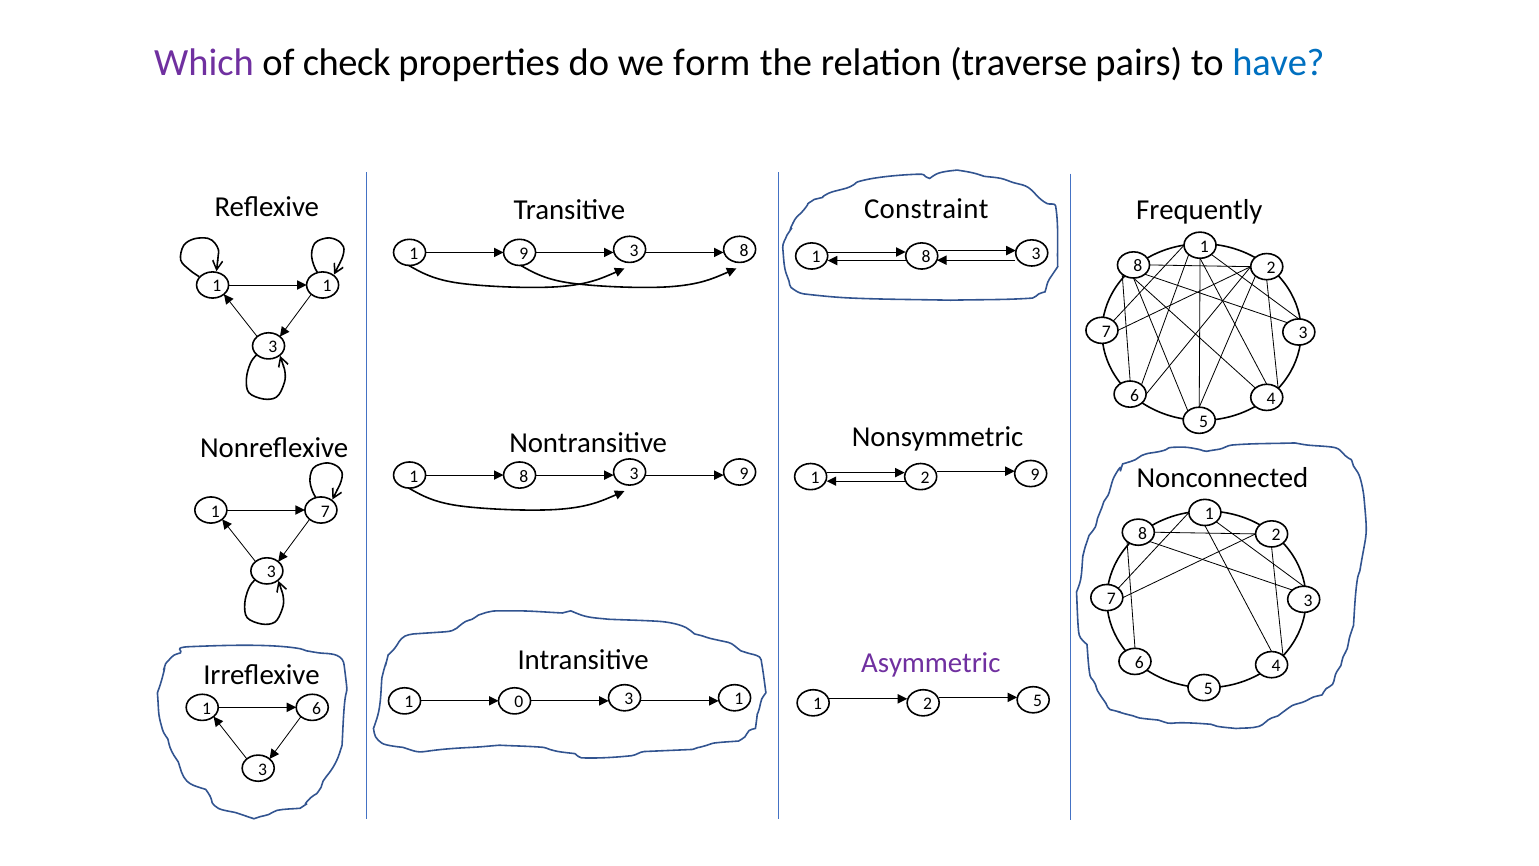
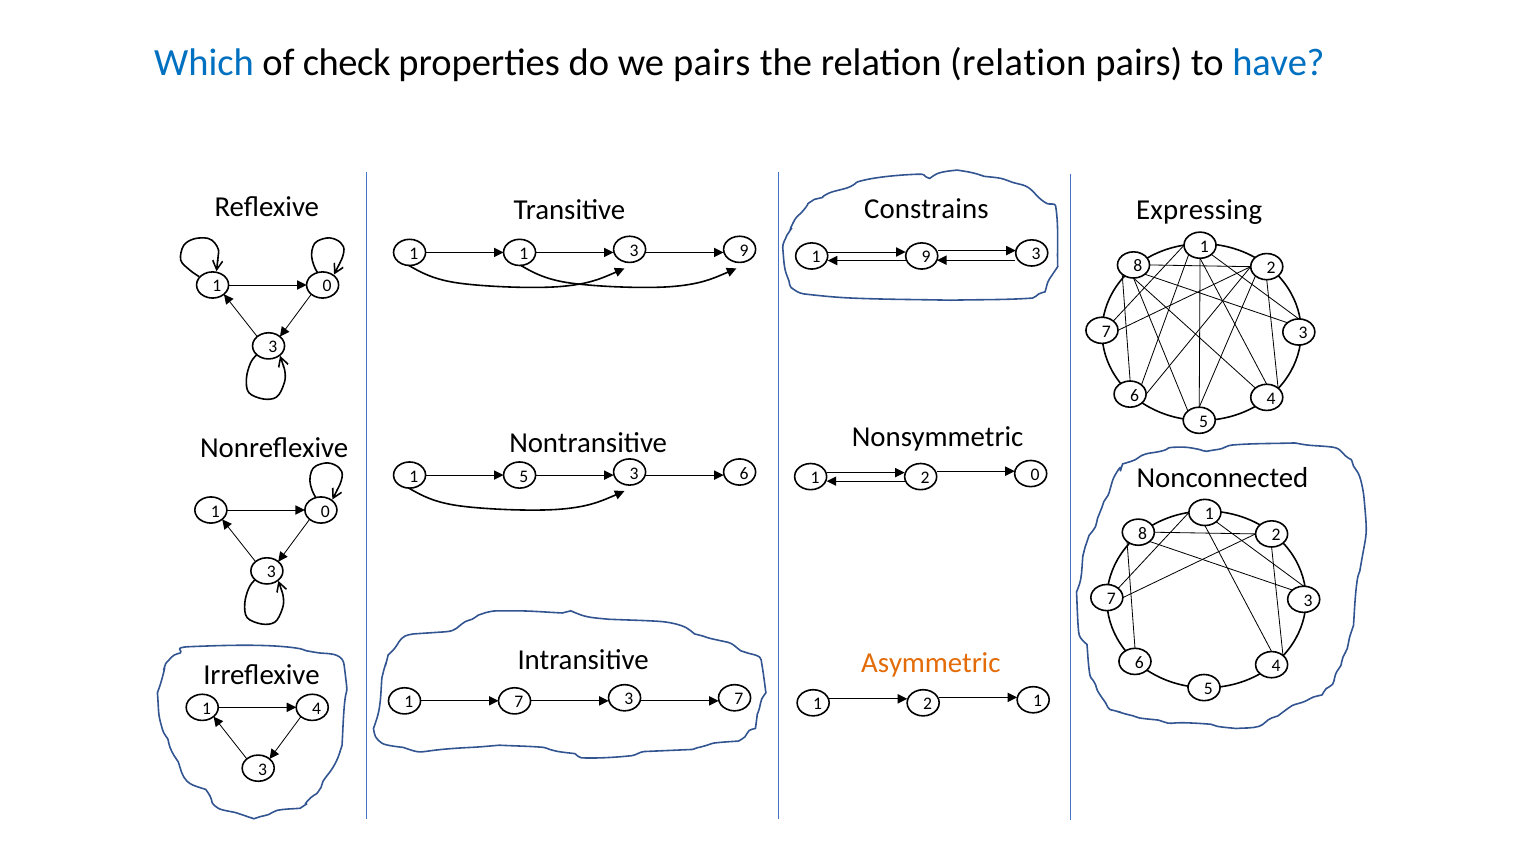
Which colour: purple -> blue
we form: form -> pairs
relation traverse: traverse -> relation
Constraint: Constraint -> Constrains
Frequently: Frequently -> Expressing
1 9: 9 -> 1
3 8: 8 -> 9
8 at (926, 257): 8 -> 9
1 at (327, 286): 1 -> 0
8 at (524, 476): 8 -> 5
3 9: 9 -> 6
2 9: 9 -> 0
7 at (325, 511): 7 -> 0
Asymmetric colour: purple -> orange
1 0: 0 -> 7
3 1: 1 -> 7
2 5: 5 -> 1
1 6: 6 -> 4
